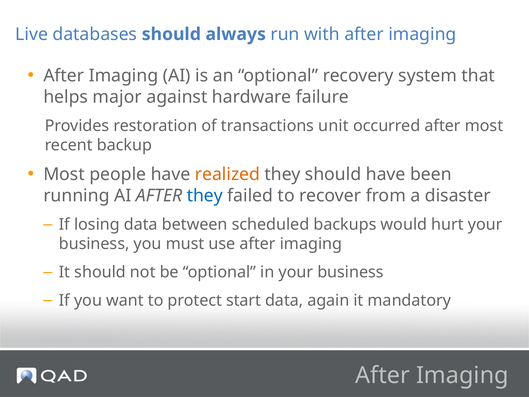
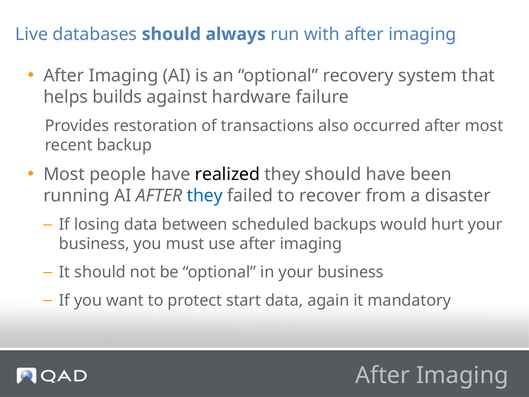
major: major -> builds
unit: unit -> also
realized colour: orange -> black
